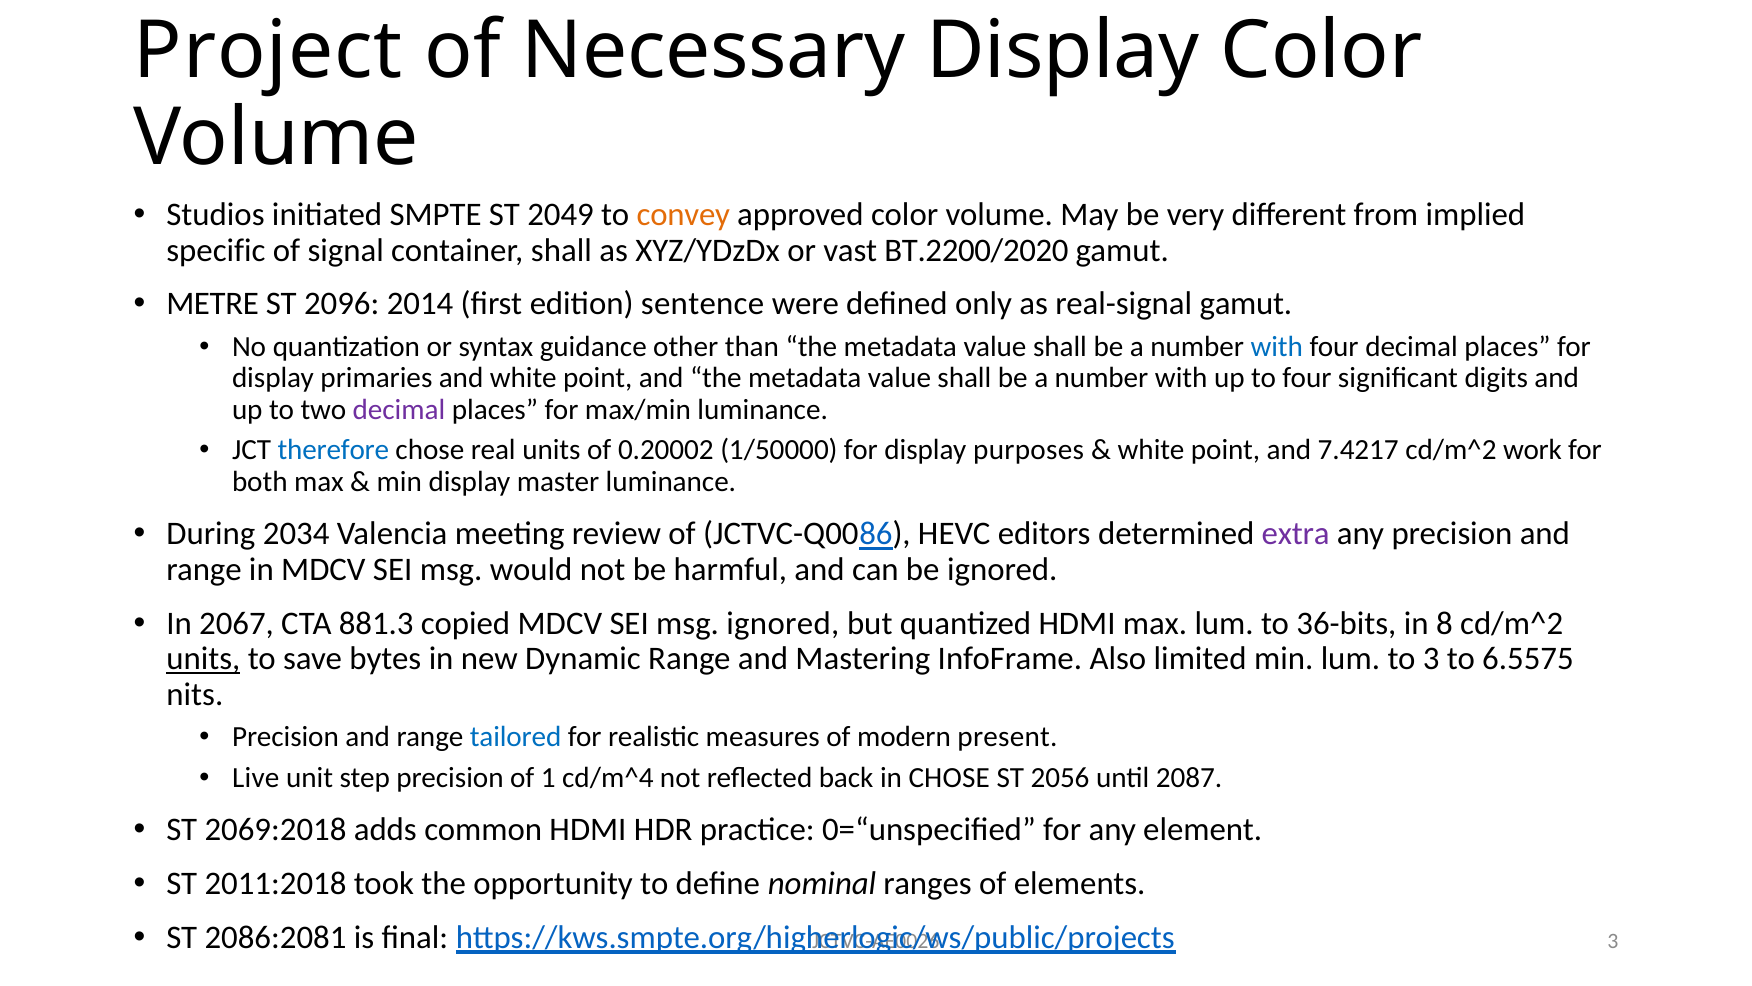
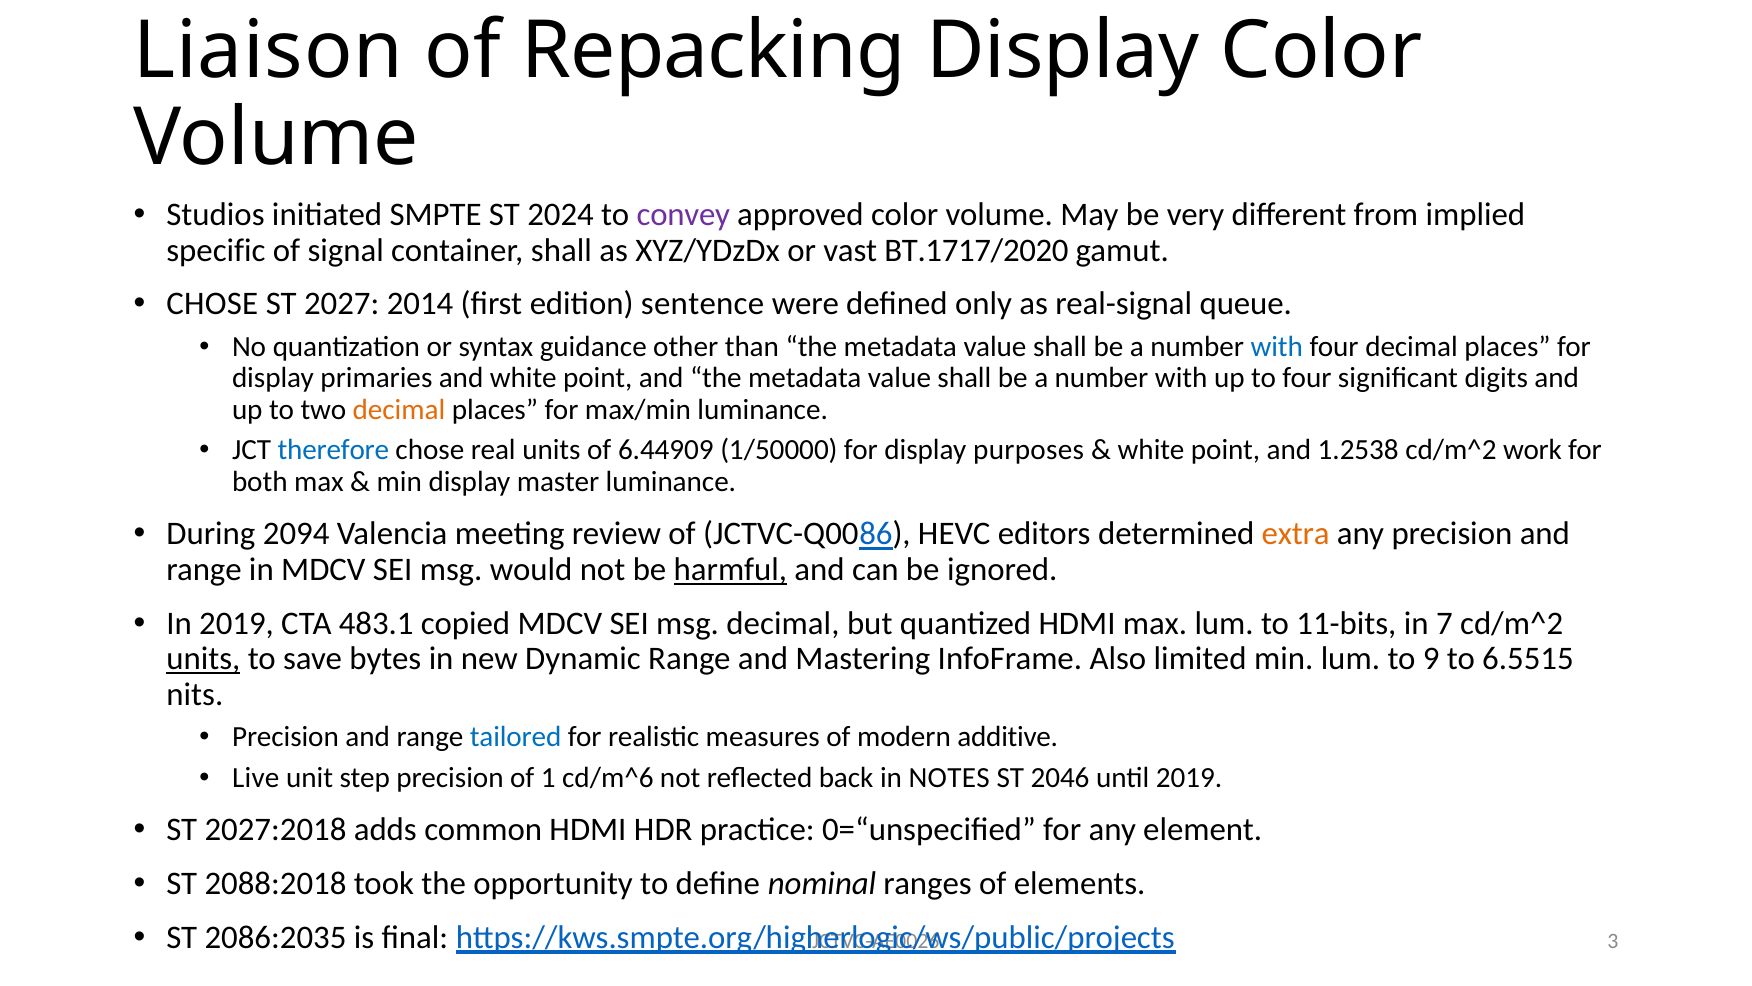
Project: Project -> Liaison
Necessary: Necessary -> Repacking
2049: 2049 -> 2024
convey colour: orange -> purple
BT.2200/2020: BT.2200/2020 -> BT.1717/2020
METRE at (213, 304): METRE -> CHOSE
2096: 2096 -> 2027
real-signal gamut: gamut -> queue
decimal at (399, 409) colour: purple -> orange
0.20002: 0.20002 -> 6.44909
7.4217: 7.4217 -> 1.2538
2034: 2034 -> 2094
extra colour: purple -> orange
harmful underline: none -> present
In 2067: 2067 -> 2019
881.3: 881.3 -> 483.1
msg ignored: ignored -> decimal
36-bits: 36-bits -> 11-bits
8: 8 -> 7
to 3: 3 -> 9
6.5575: 6.5575 -> 6.5515
present: present -> additive
cd/m^4: cd/m^4 -> cd/m^6
in CHOSE: CHOSE -> NOTES
2056: 2056 -> 2046
until 2087: 2087 -> 2019
2069:2018: 2069:2018 -> 2027:2018
2011:2018: 2011:2018 -> 2088:2018
2086:2081: 2086:2081 -> 2086:2035
